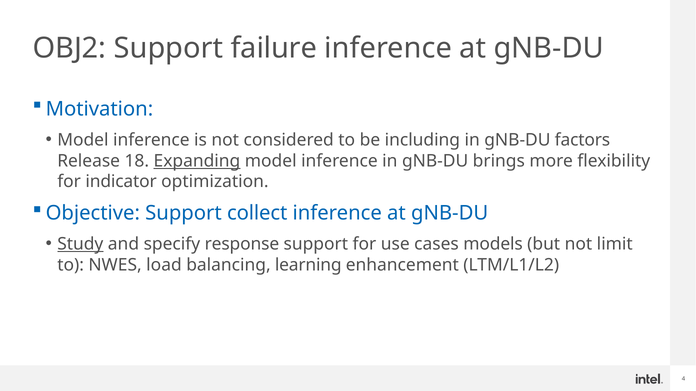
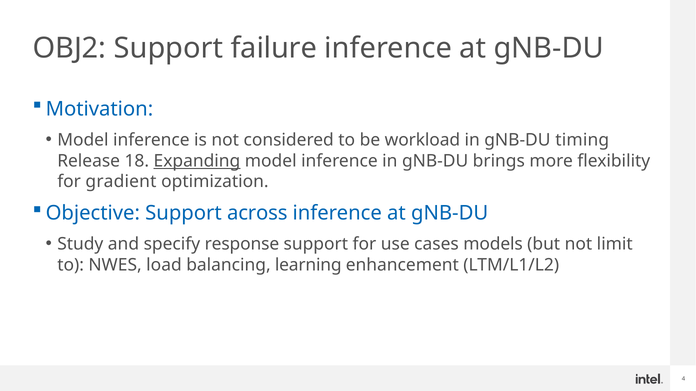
including: including -> workload
factors: factors -> timing
indicator: indicator -> gradient
collect: collect -> across
Study underline: present -> none
